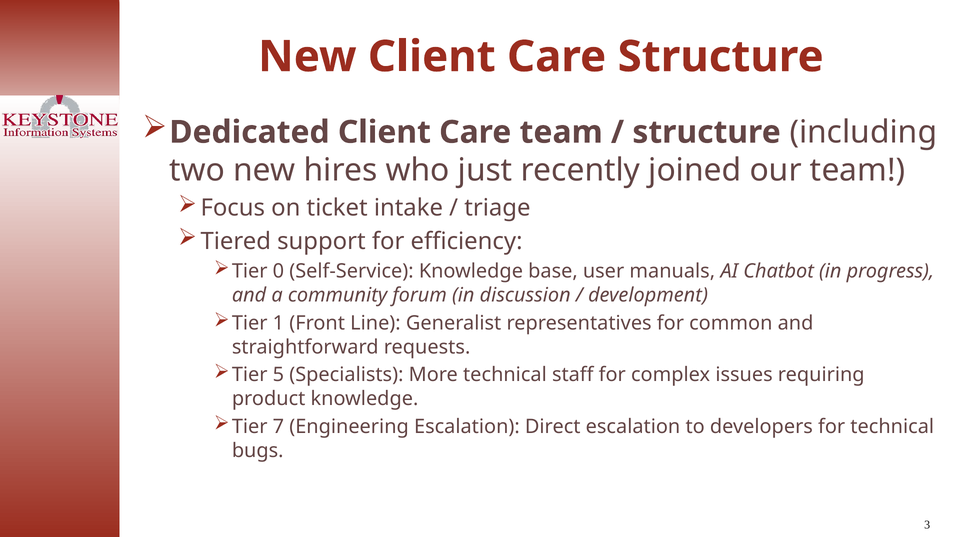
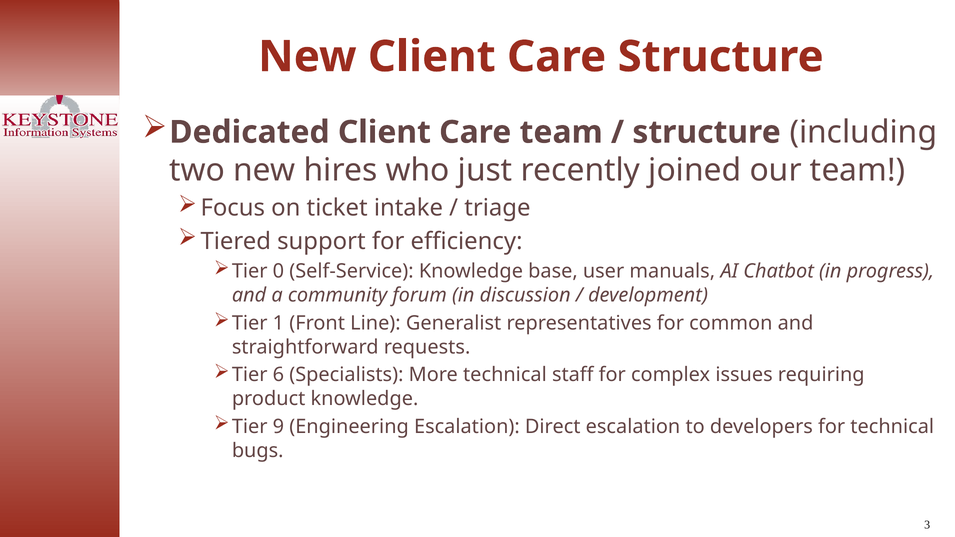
5: 5 -> 6
7: 7 -> 9
